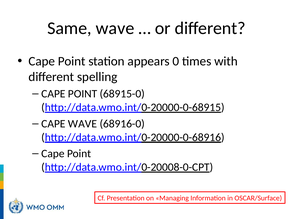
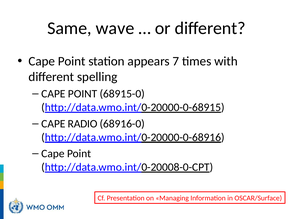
0: 0 -> 7
CAPE WAVE: WAVE -> RADIO
